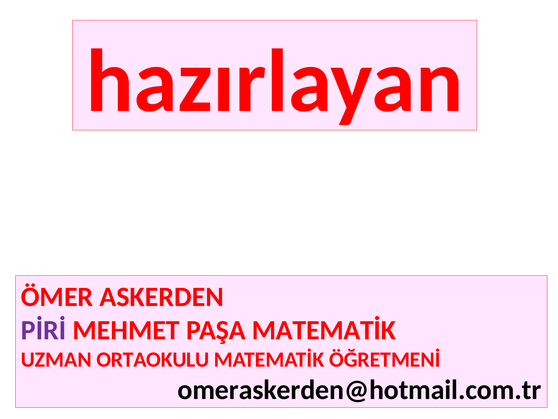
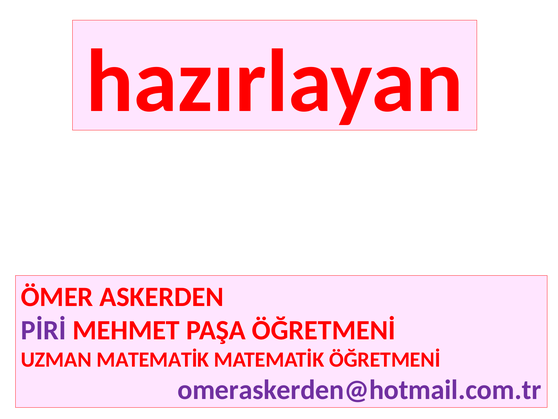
PAŞA MATEMATİK: MATEMATİK -> ÖĞRETMENİ
UZMAN ORTAOKULU: ORTAOKULU -> MATEMATİK
omeraskerden@hotmail.com.tr colour: black -> purple
